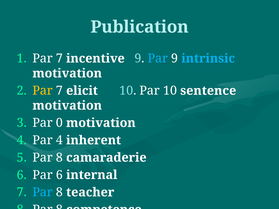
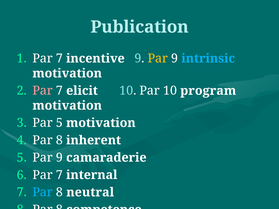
Par at (158, 59) colour: light blue -> yellow
Par at (43, 91) colour: yellow -> pink
sentence: sentence -> program
Par 0: 0 -> 5
4 at (59, 140): 4 -> 8
8 at (59, 158): 8 -> 9
6 at (59, 175): 6 -> 7
teacher: teacher -> neutral
